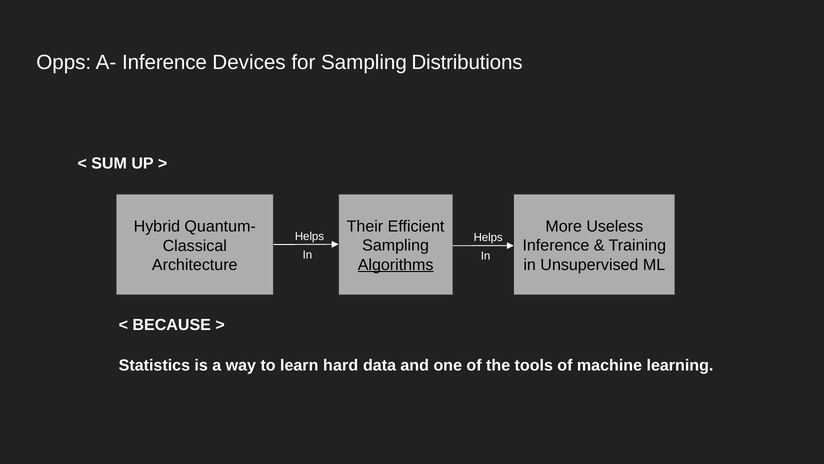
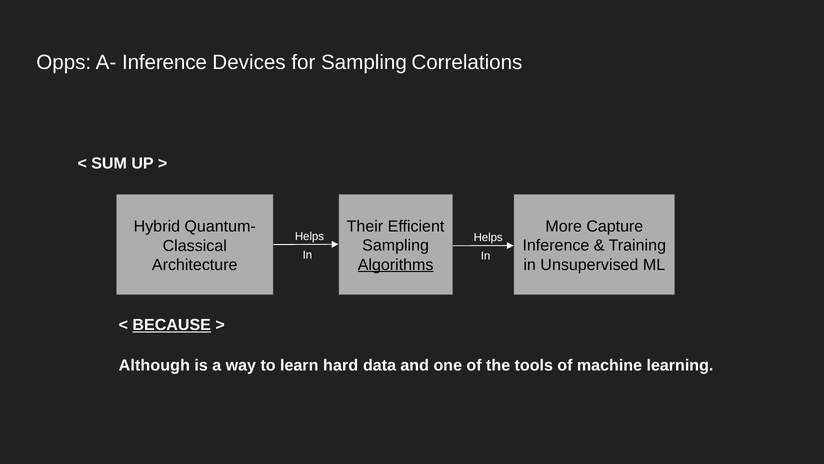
Distributions: Distributions -> Correlations
Useless: Useless -> Capture
BECAUSE underline: none -> present
Statistics: Statistics -> Although
